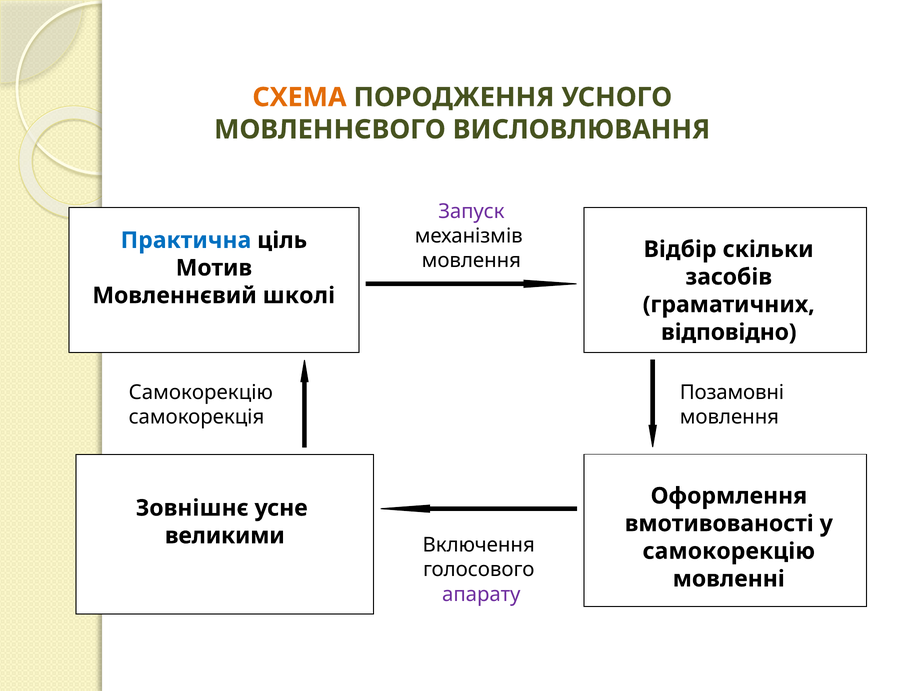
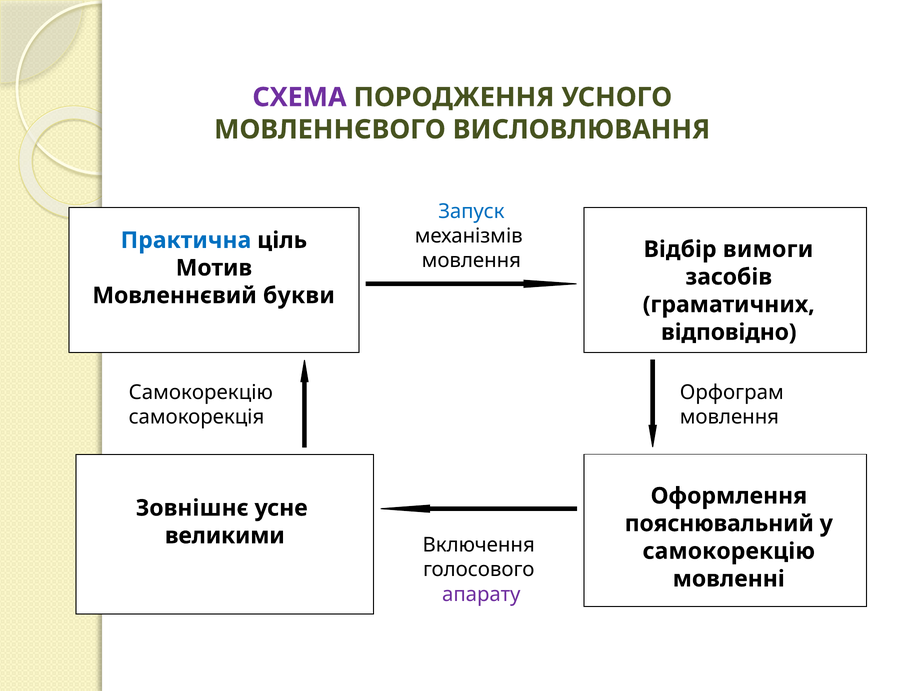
СХЕМА colour: orange -> purple
Запуск colour: purple -> blue
скільки: скільки -> вимоги
школі: школі -> букви
Позамовні: Позамовні -> Орфограм
вмотивованості: вмотивованості -> пояснювальний
